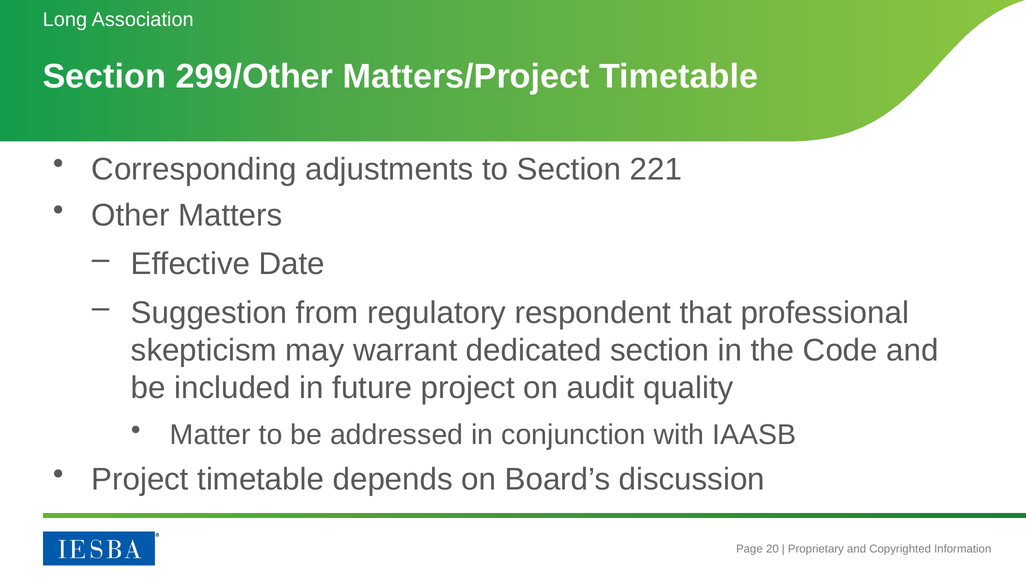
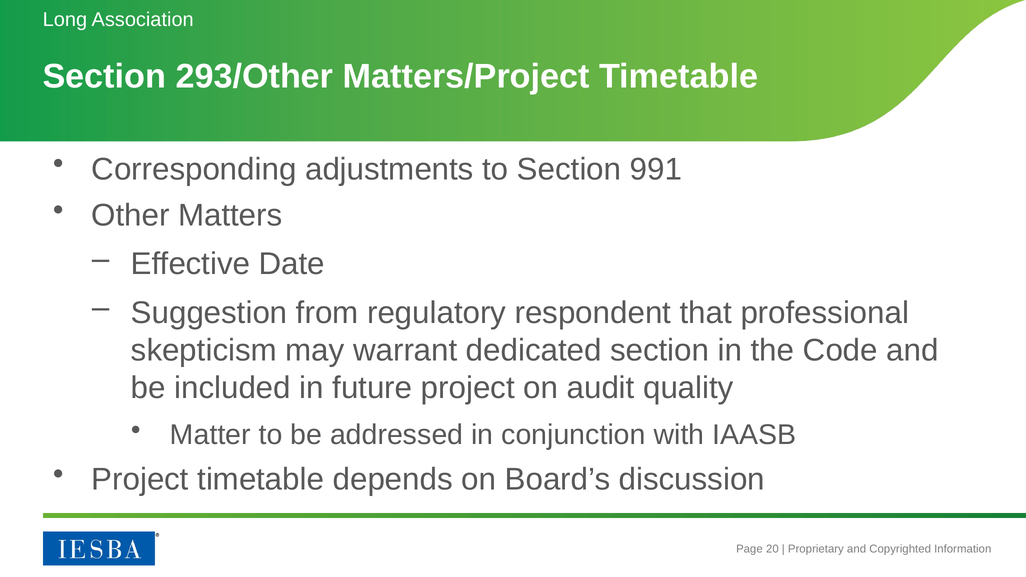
299/Other: 299/Other -> 293/Other
221: 221 -> 991
